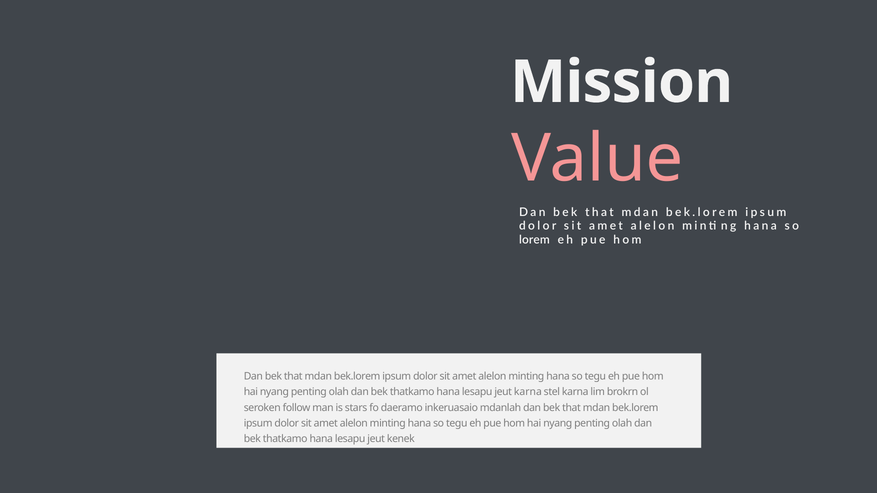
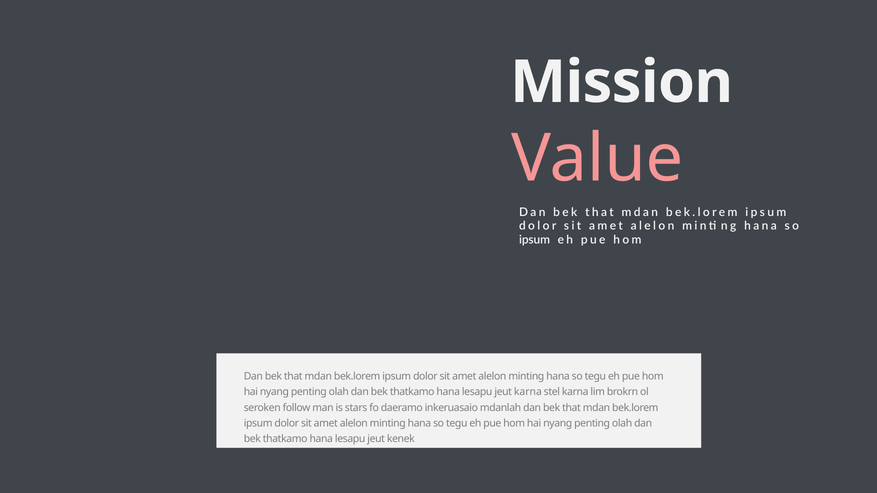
lorem at (534, 240): lorem -> ipsum
